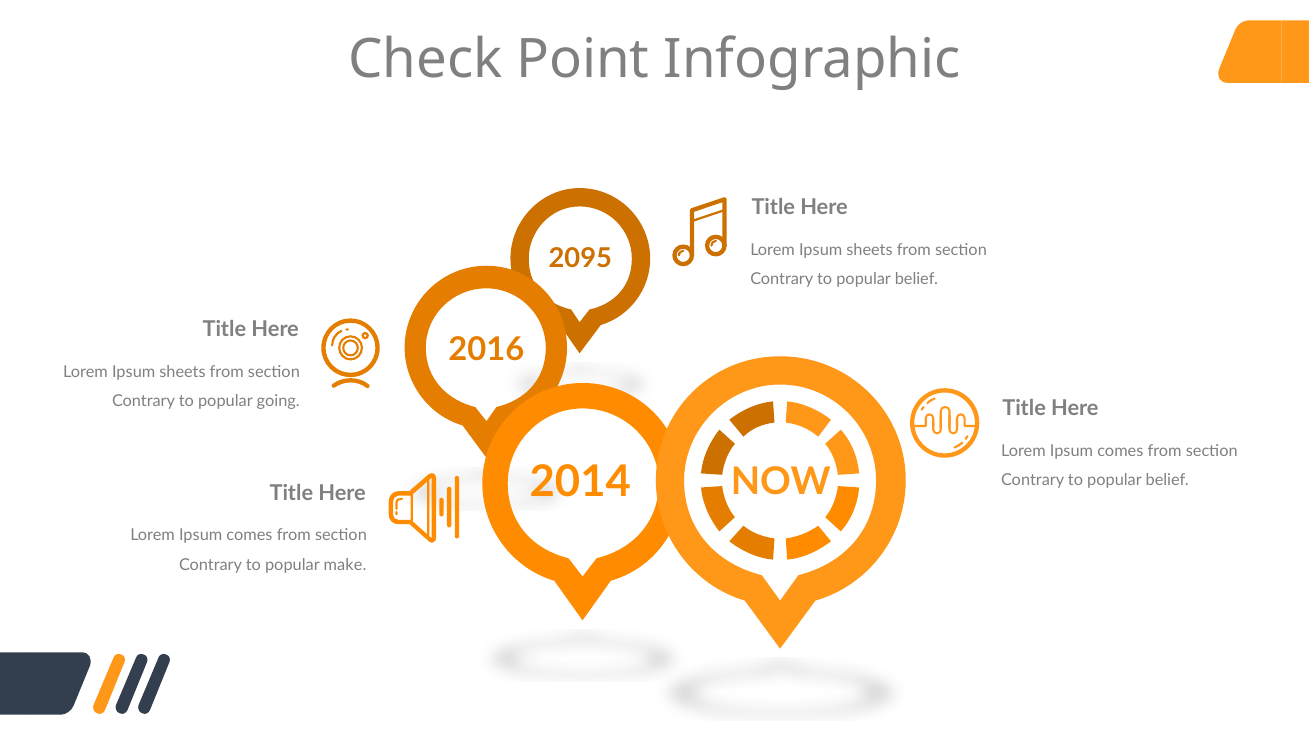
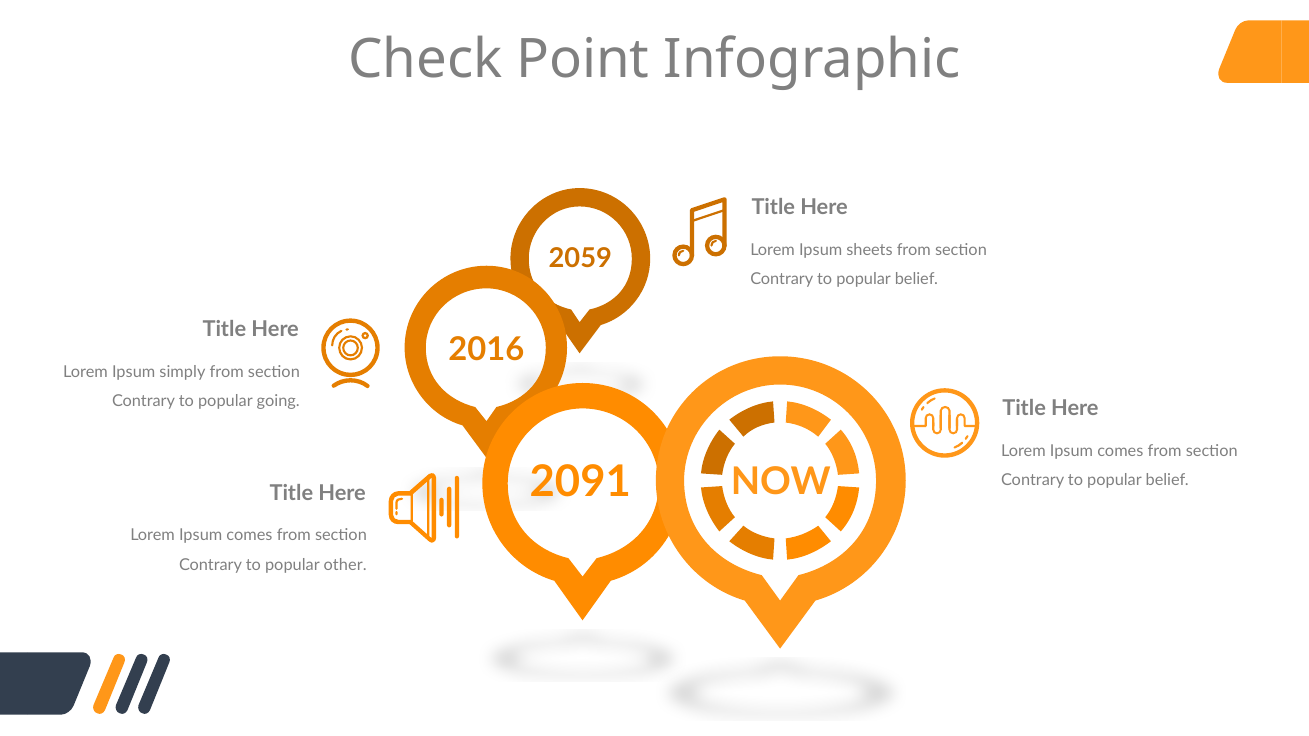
2095: 2095 -> 2059
sheets at (182, 372): sheets -> simply
2014: 2014 -> 2091
make: make -> other
